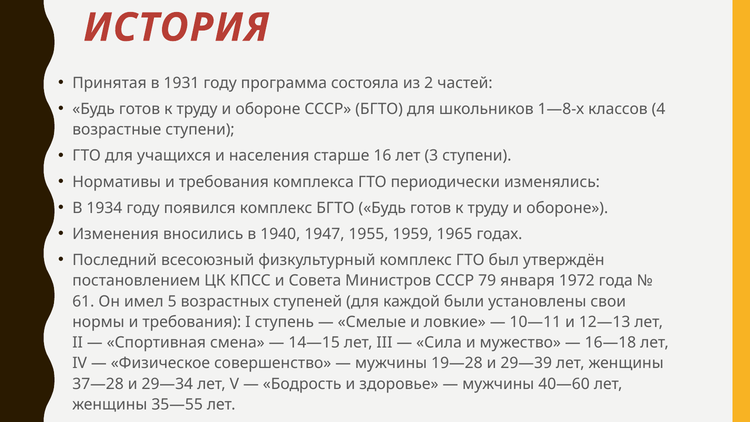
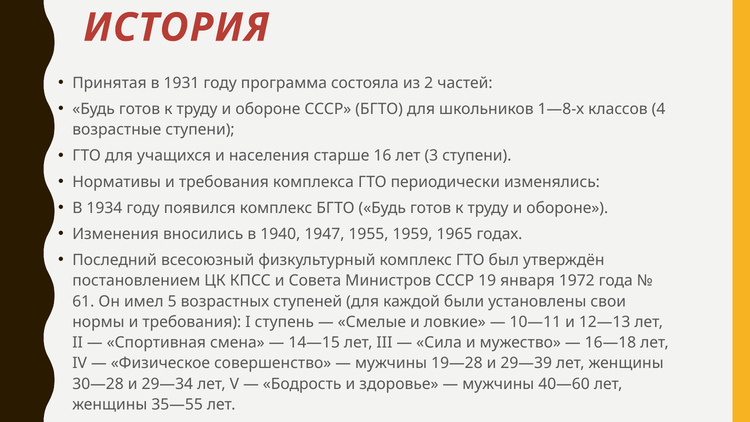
79: 79 -> 19
37—28: 37—28 -> 30—28
